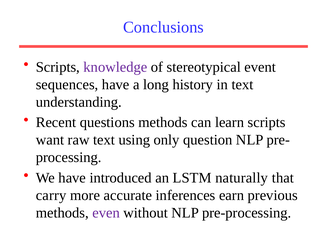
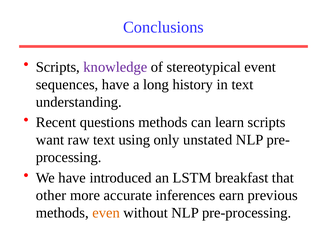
question: question -> unstated
naturally: naturally -> breakfast
carry: carry -> other
even colour: purple -> orange
